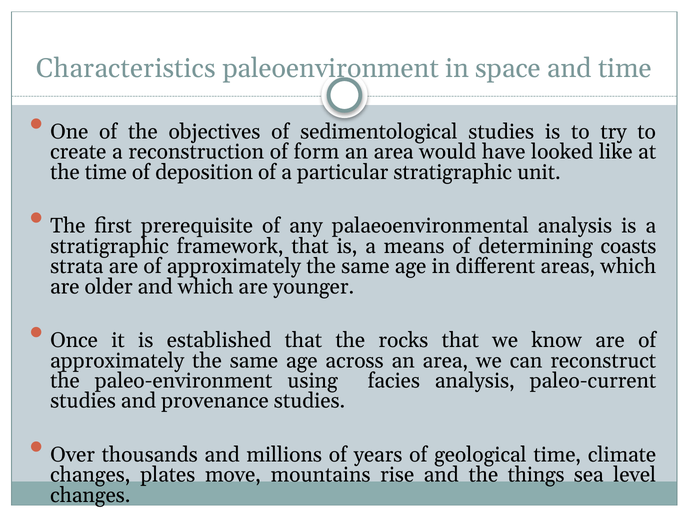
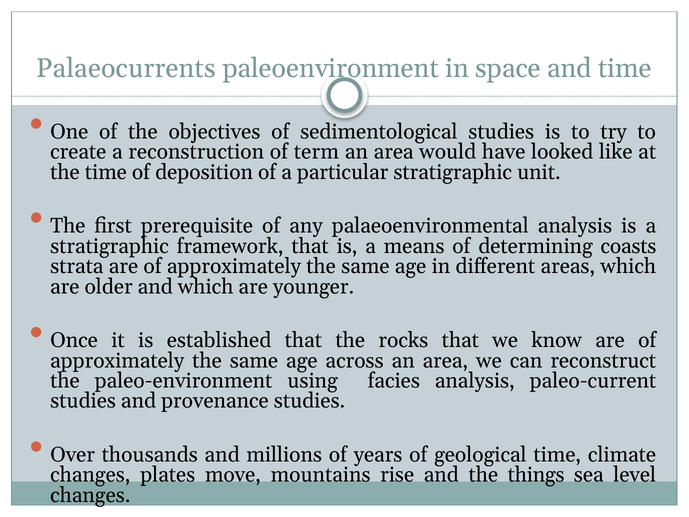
Characteristics: Characteristics -> Palaeocurrents
form: form -> term
